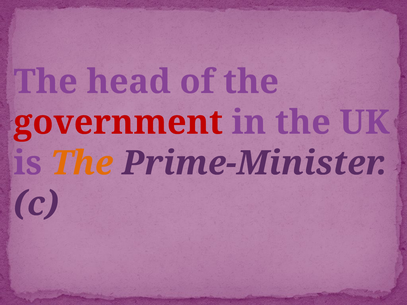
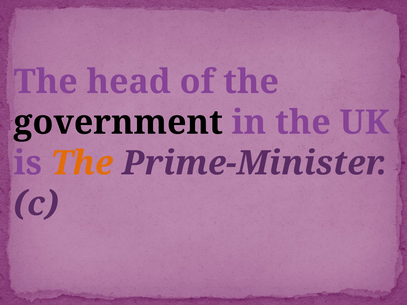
government colour: red -> black
